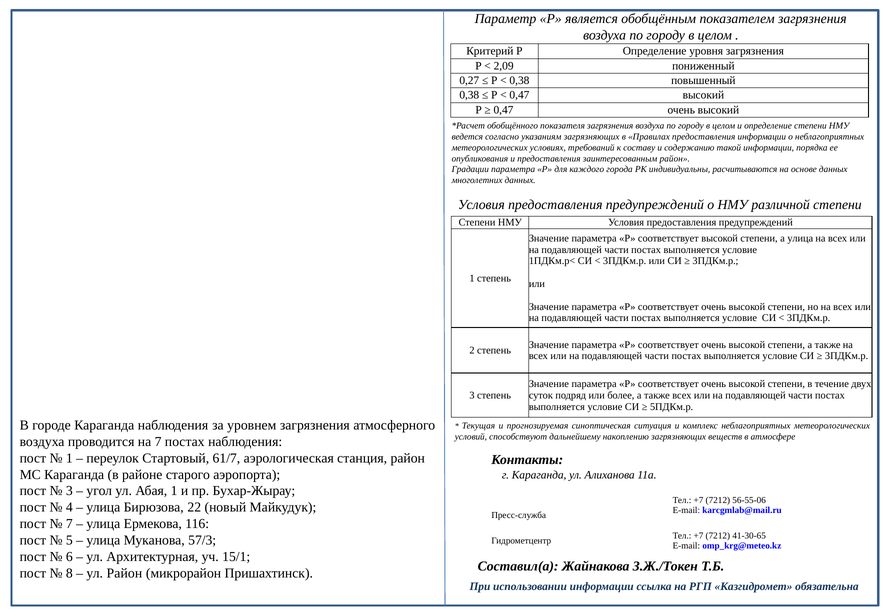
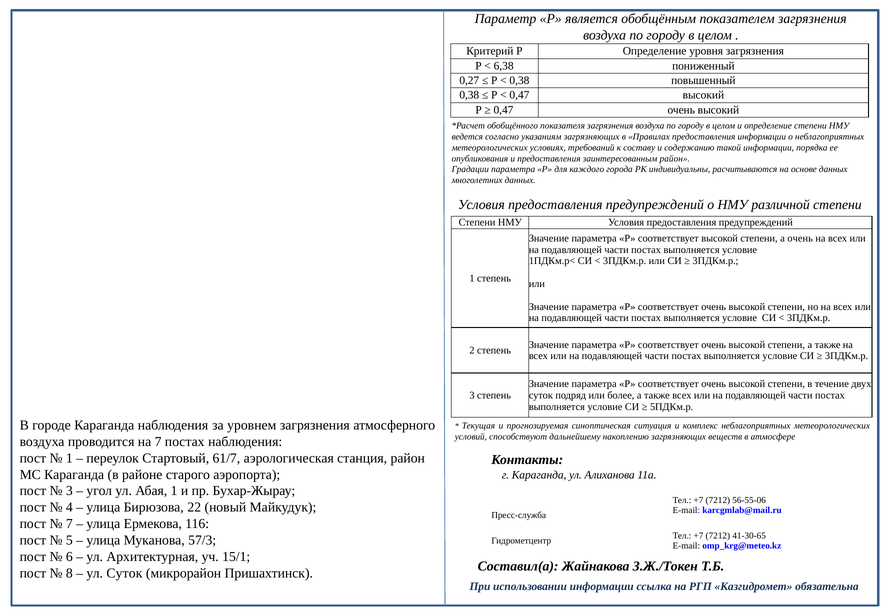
2,09: 2,09 -> 6,38
а улица: улица -> очень
ул Район: Район -> Суток
